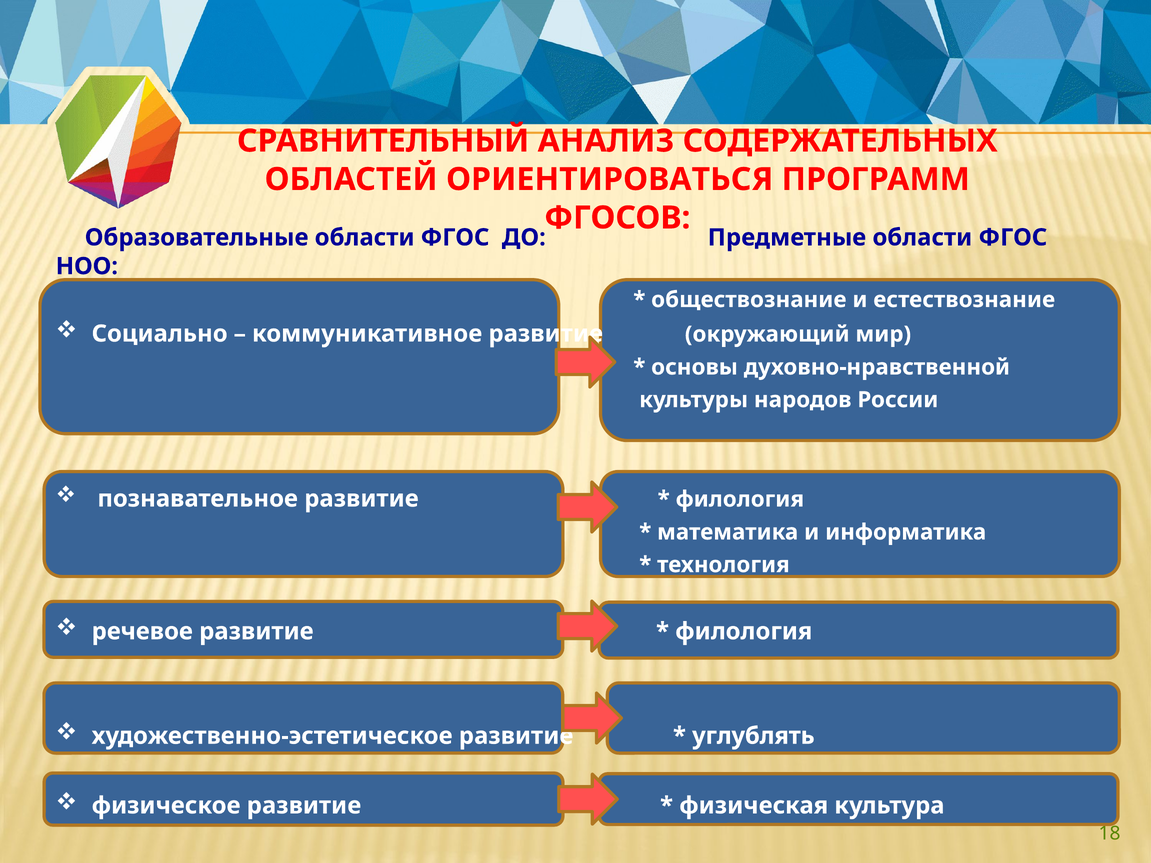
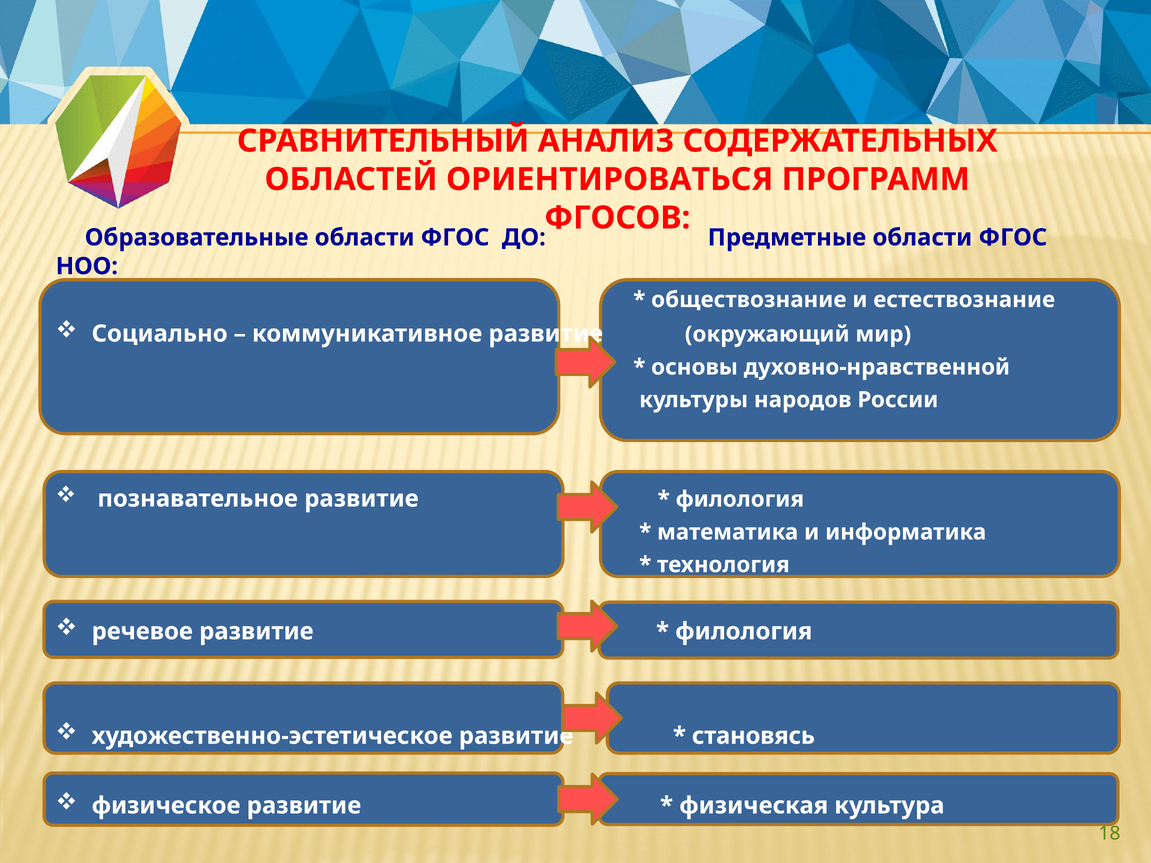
углублять: углублять -> становясь
